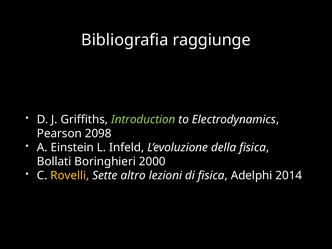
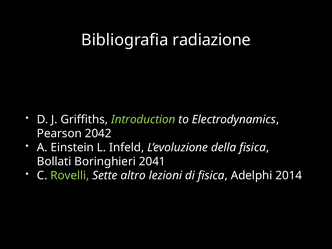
raggiunge: raggiunge -> radiazione
2098: 2098 -> 2042
2000: 2000 -> 2041
Rovelli colour: yellow -> light green
